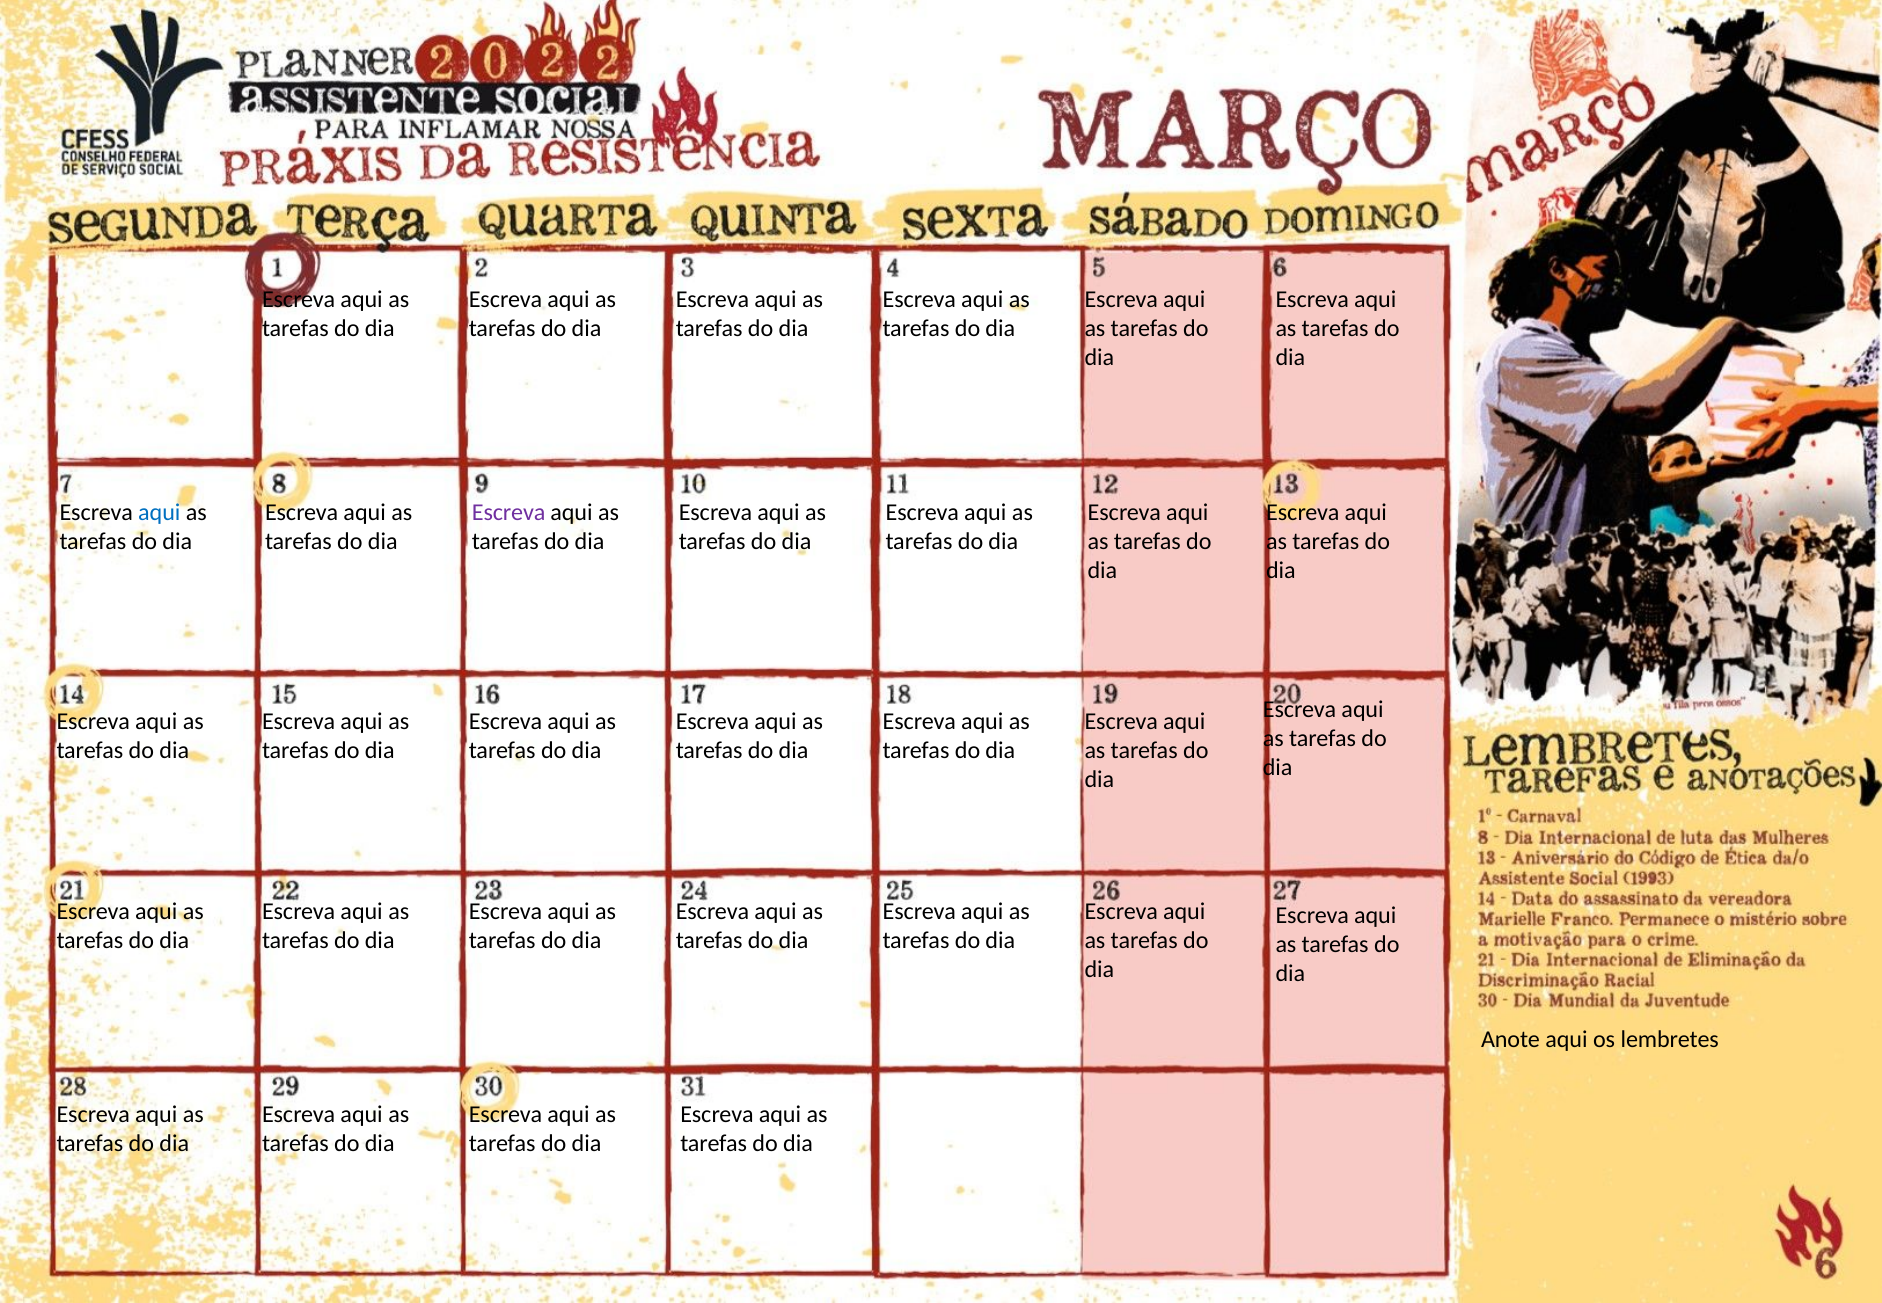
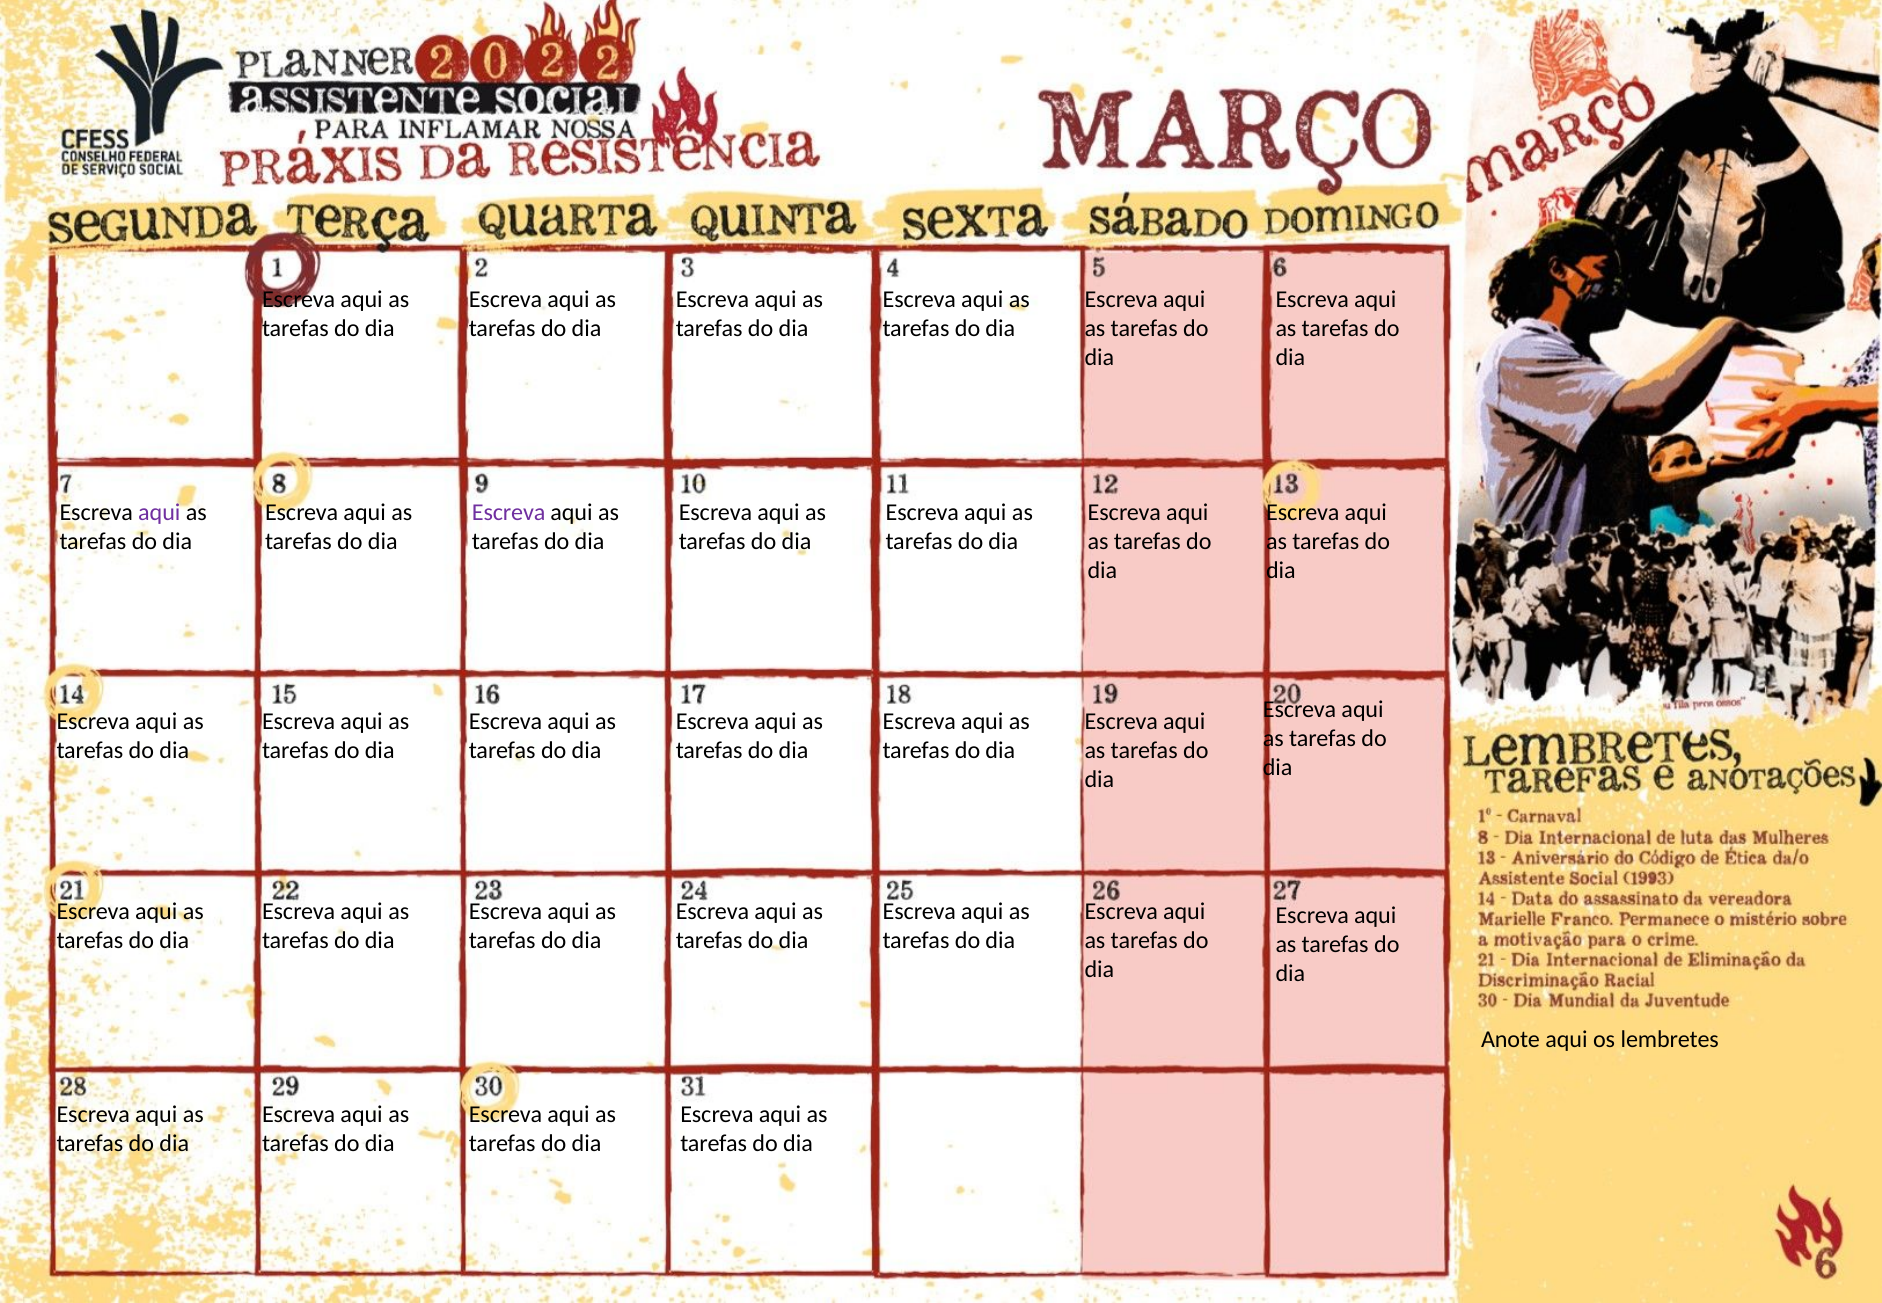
aqui at (159, 512) colour: blue -> purple
